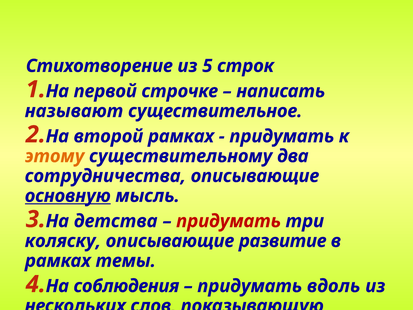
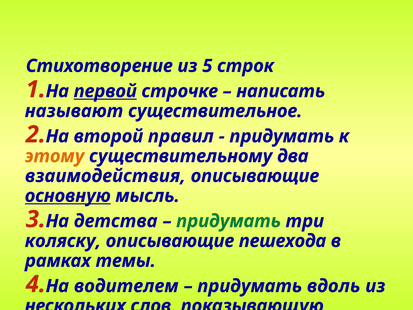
первой underline: none -> present
второй рамках: рамках -> правил
сотрудничества: сотрудничества -> взаимодействия
придумать at (229, 221) colour: red -> green
развитие: развитие -> пешехода
соблюдения: соблюдения -> водителем
